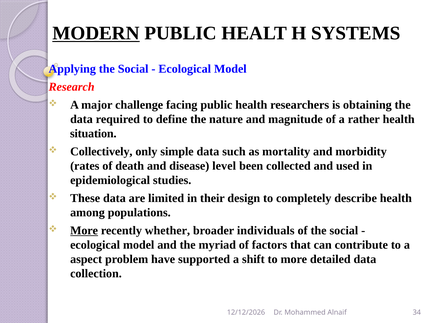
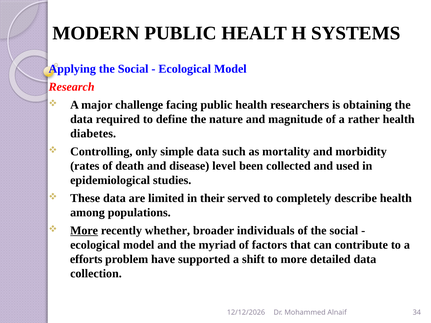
MODERN underline: present -> none
situation: situation -> diabetes
Collectively: Collectively -> Controlling
design: design -> served
aspect: aspect -> efforts
